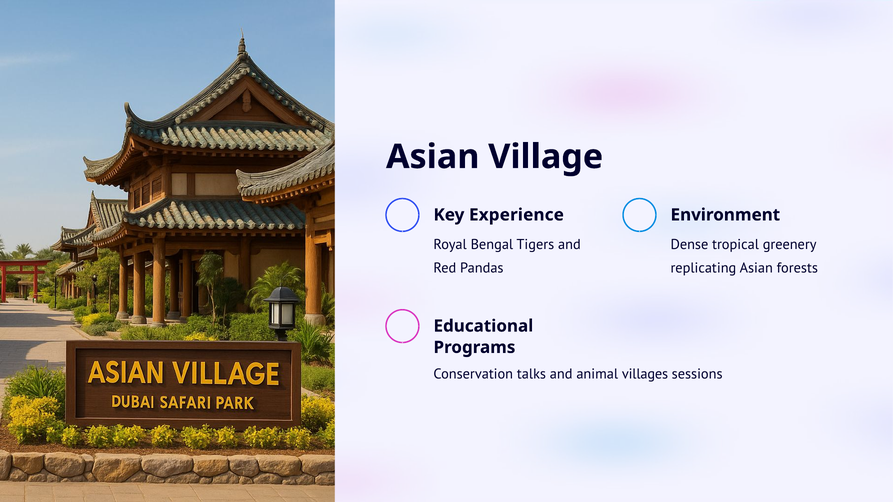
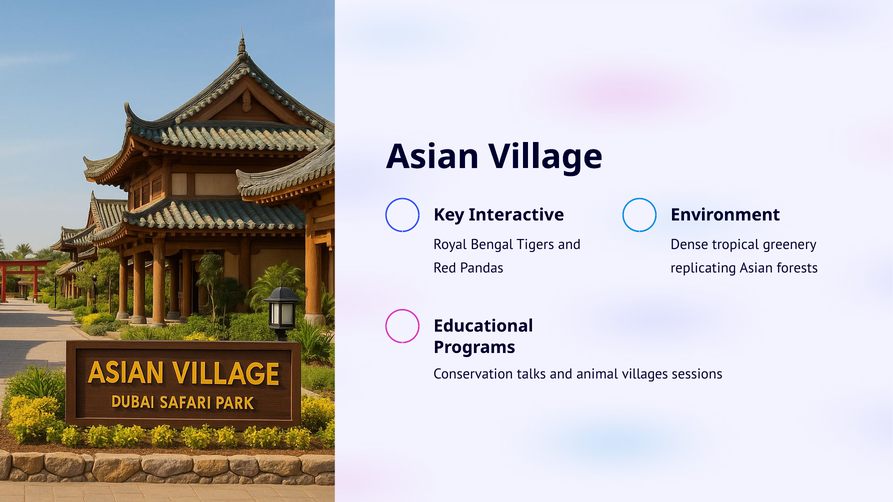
Experience: Experience -> Interactive
